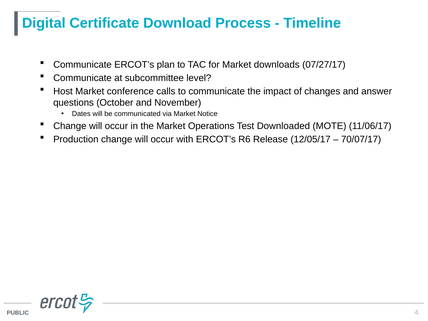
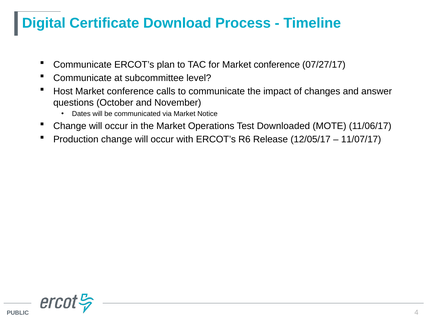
for Market downloads: downloads -> conference
70/07/17: 70/07/17 -> 11/07/17
